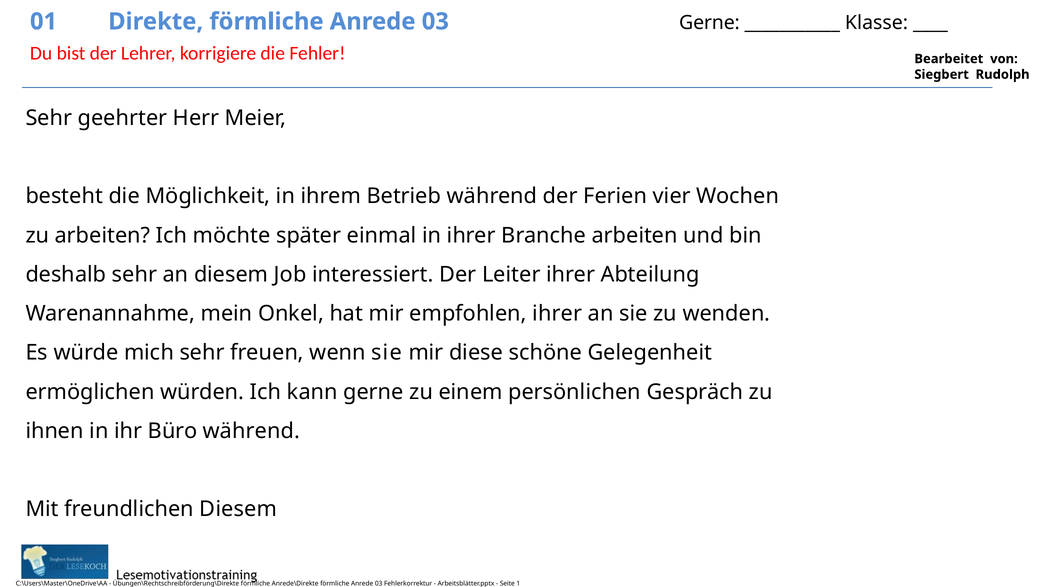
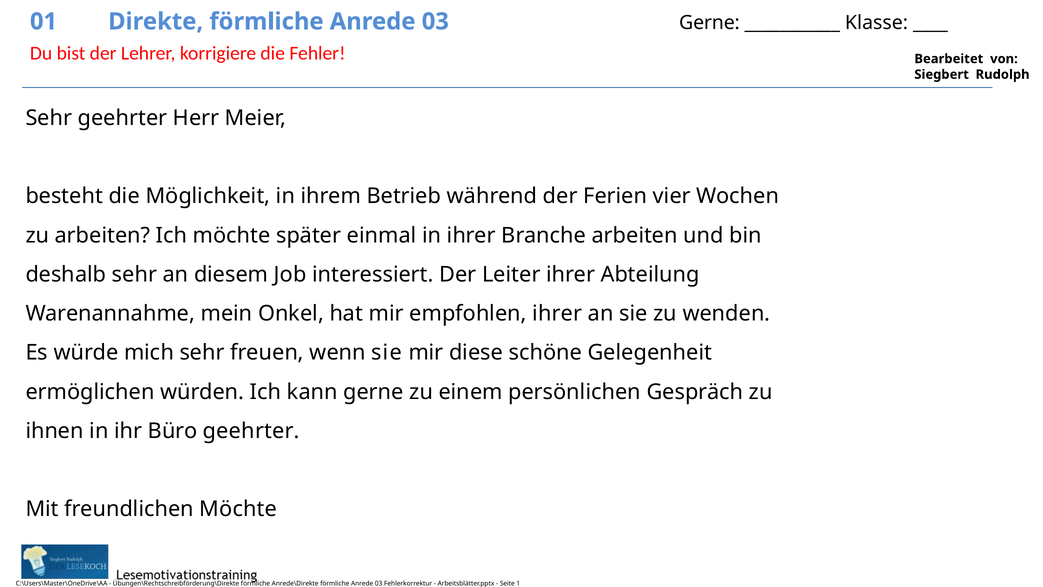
Büro während: während -> geehrter
freundlichen Diesem: Diesem -> Möchte
